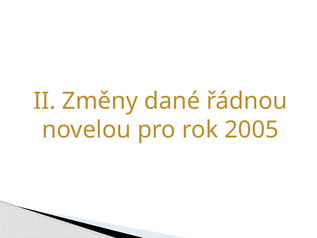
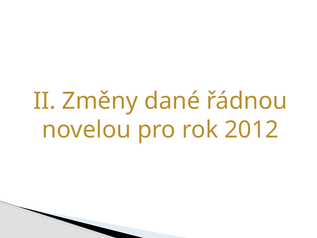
2005: 2005 -> 2012
